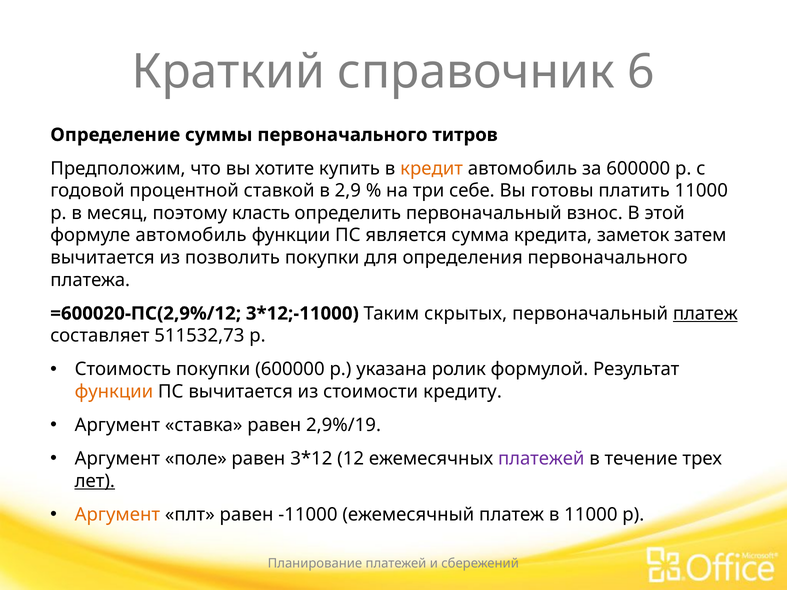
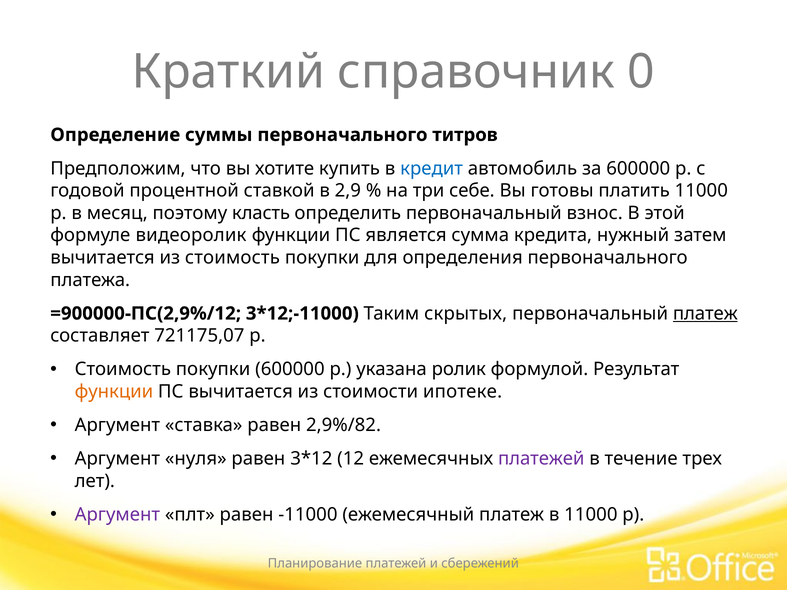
6: 6 -> 0
кредит colour: orange -> blue
формуле автомобиль: автомобиль -> видеоролик
заметок: заметок -> нужный
из позволить: позволить -> стоимость
=600020-ПС(2,9%/12: =600020-ПС(2,9%/12 -> =900000-ПС(2,9%/12
511532,73: 511532,73 -> 721175,07
кредиту: кредиту -> ипотеке
2,9%/19: 2,9%/19 -> 2,9%/82
поле: поле -> нуля
лет underline: present -> none
Аргумент at (117, 515) colour: orange -> purple
